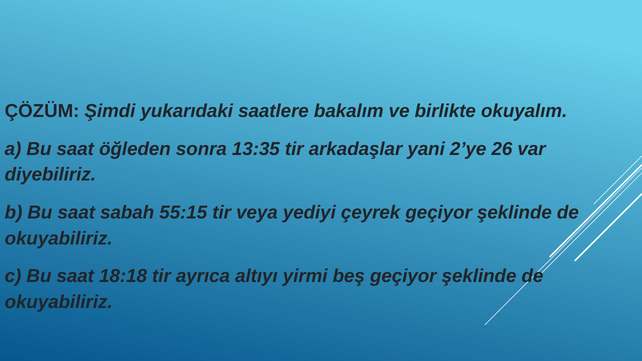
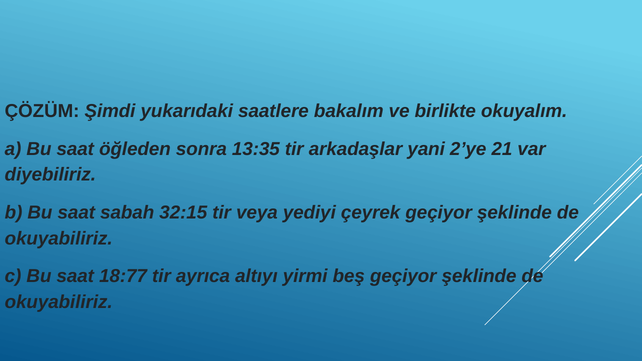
26: 26 -> 21
55:15: 55:15 -> 32:15
18:18: 18:18 -> 18:77
